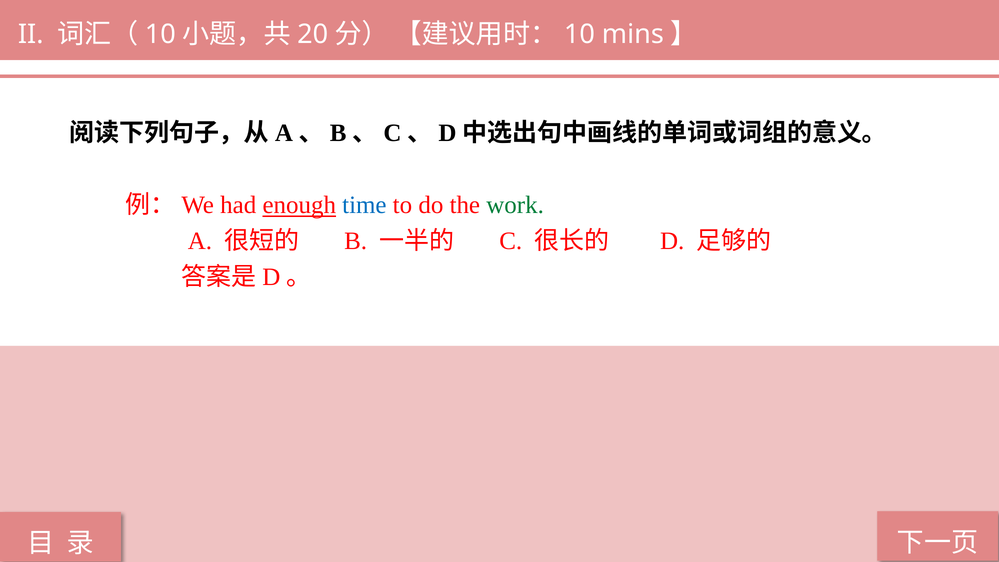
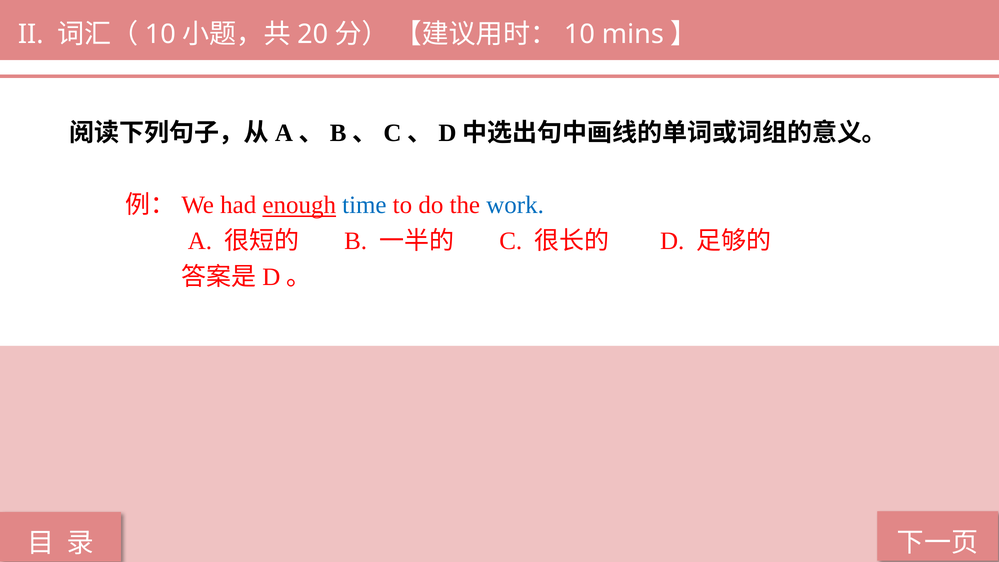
work colour: green -> blue
